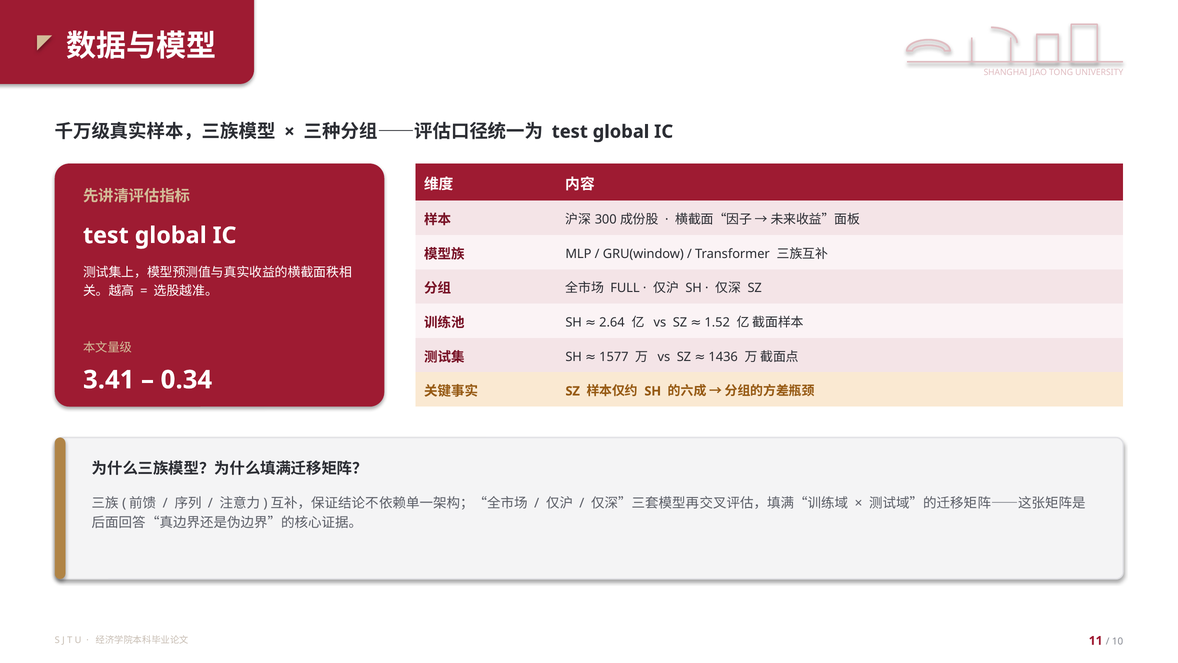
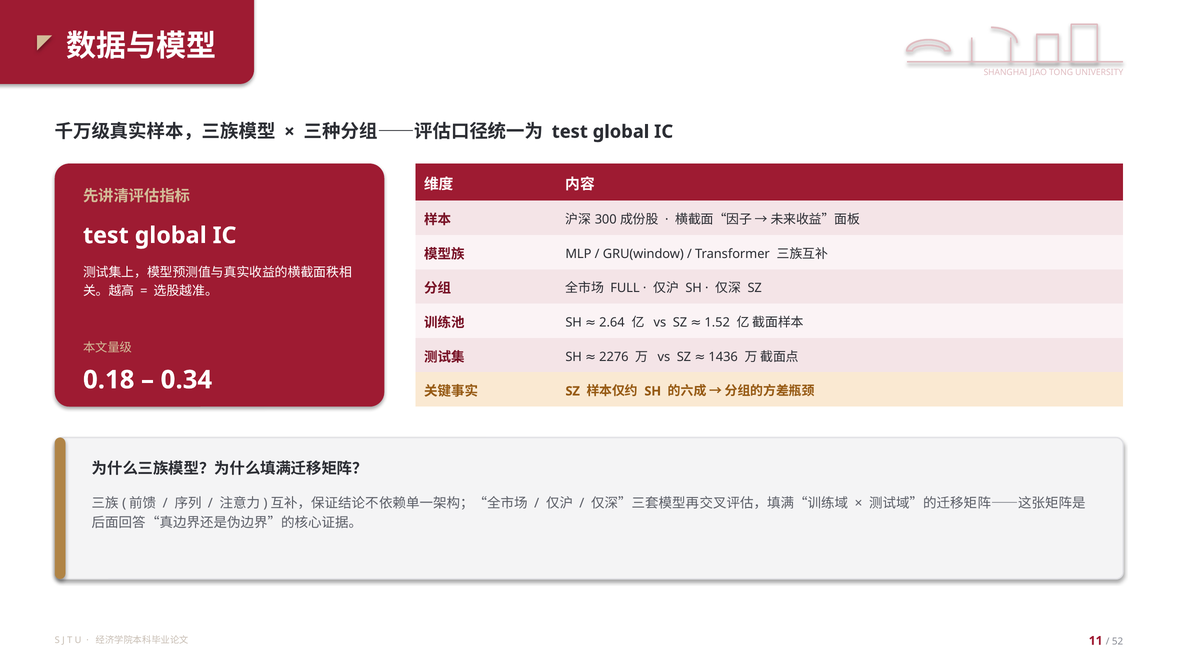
1577: 1577 -> 2276
3.41: 3.41 -> 0.18
10: 10 -> 52
